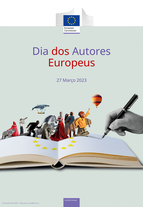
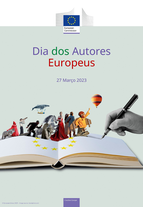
dos colour: red -> green
